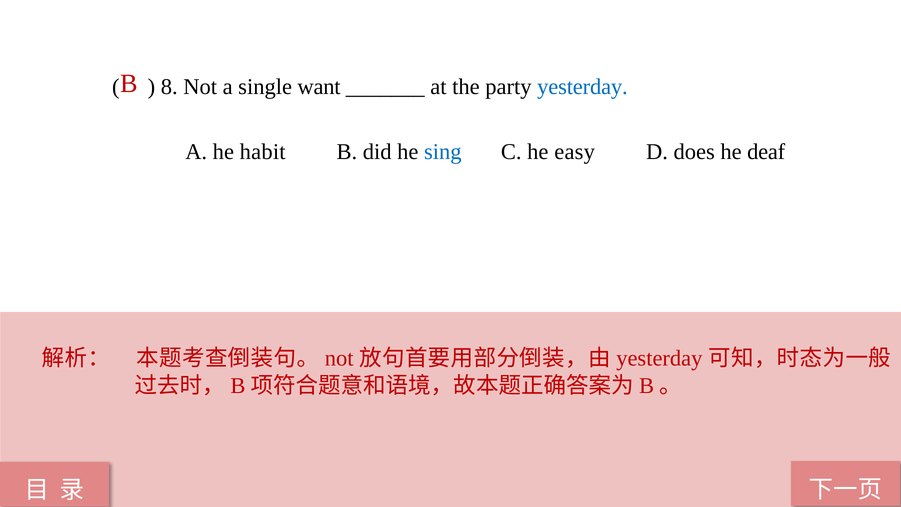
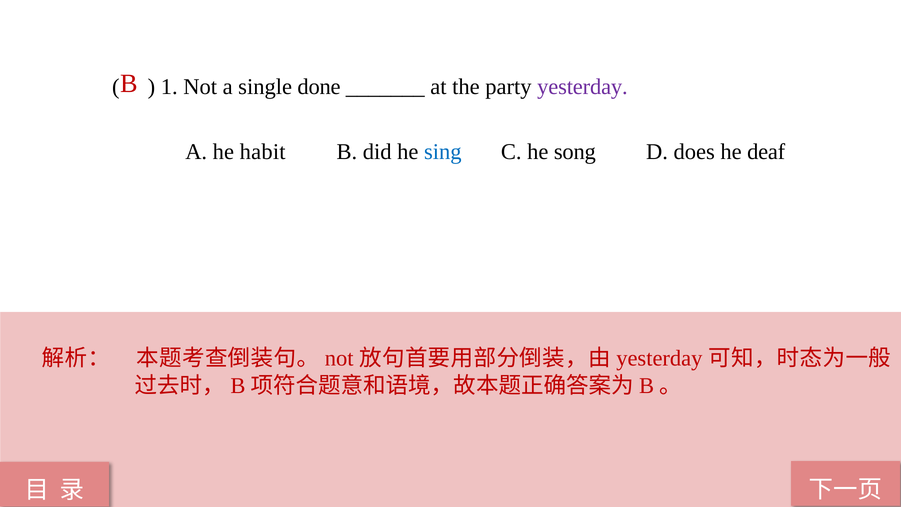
8: 8 -> 1
want: want -> done
yesterday at (582, 87) colour: blue -> purple
easy: easy -> song
